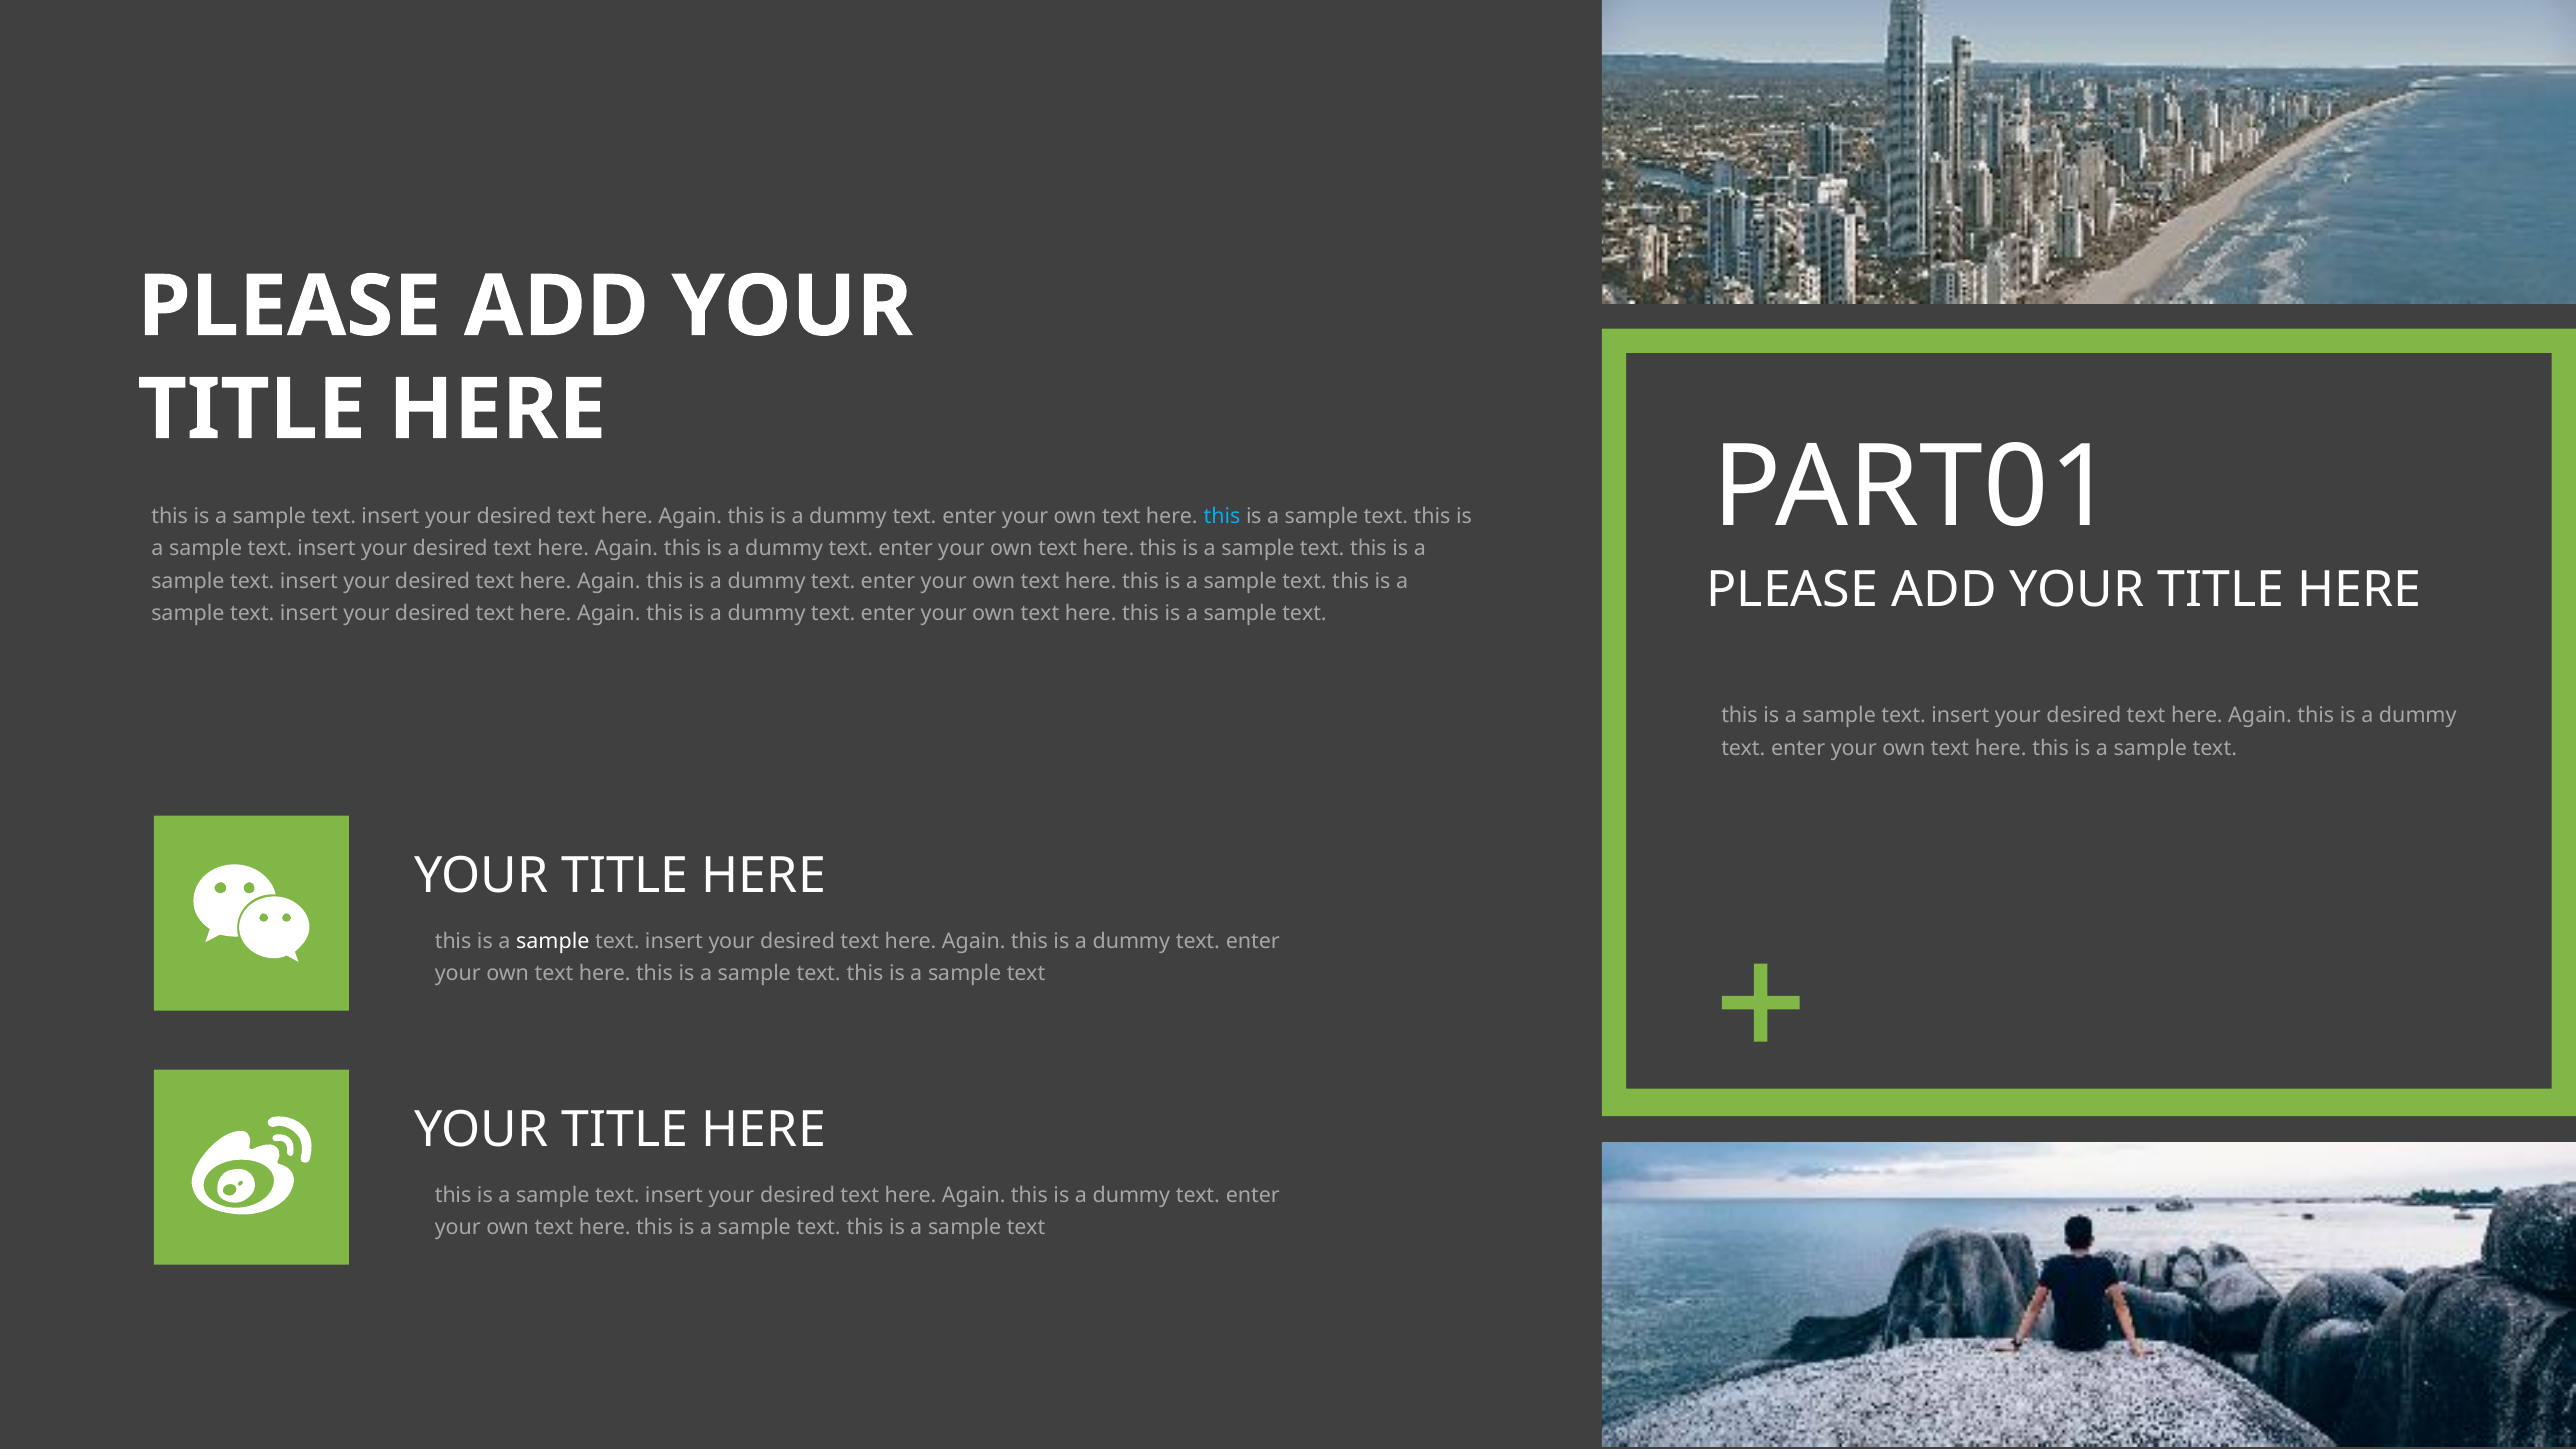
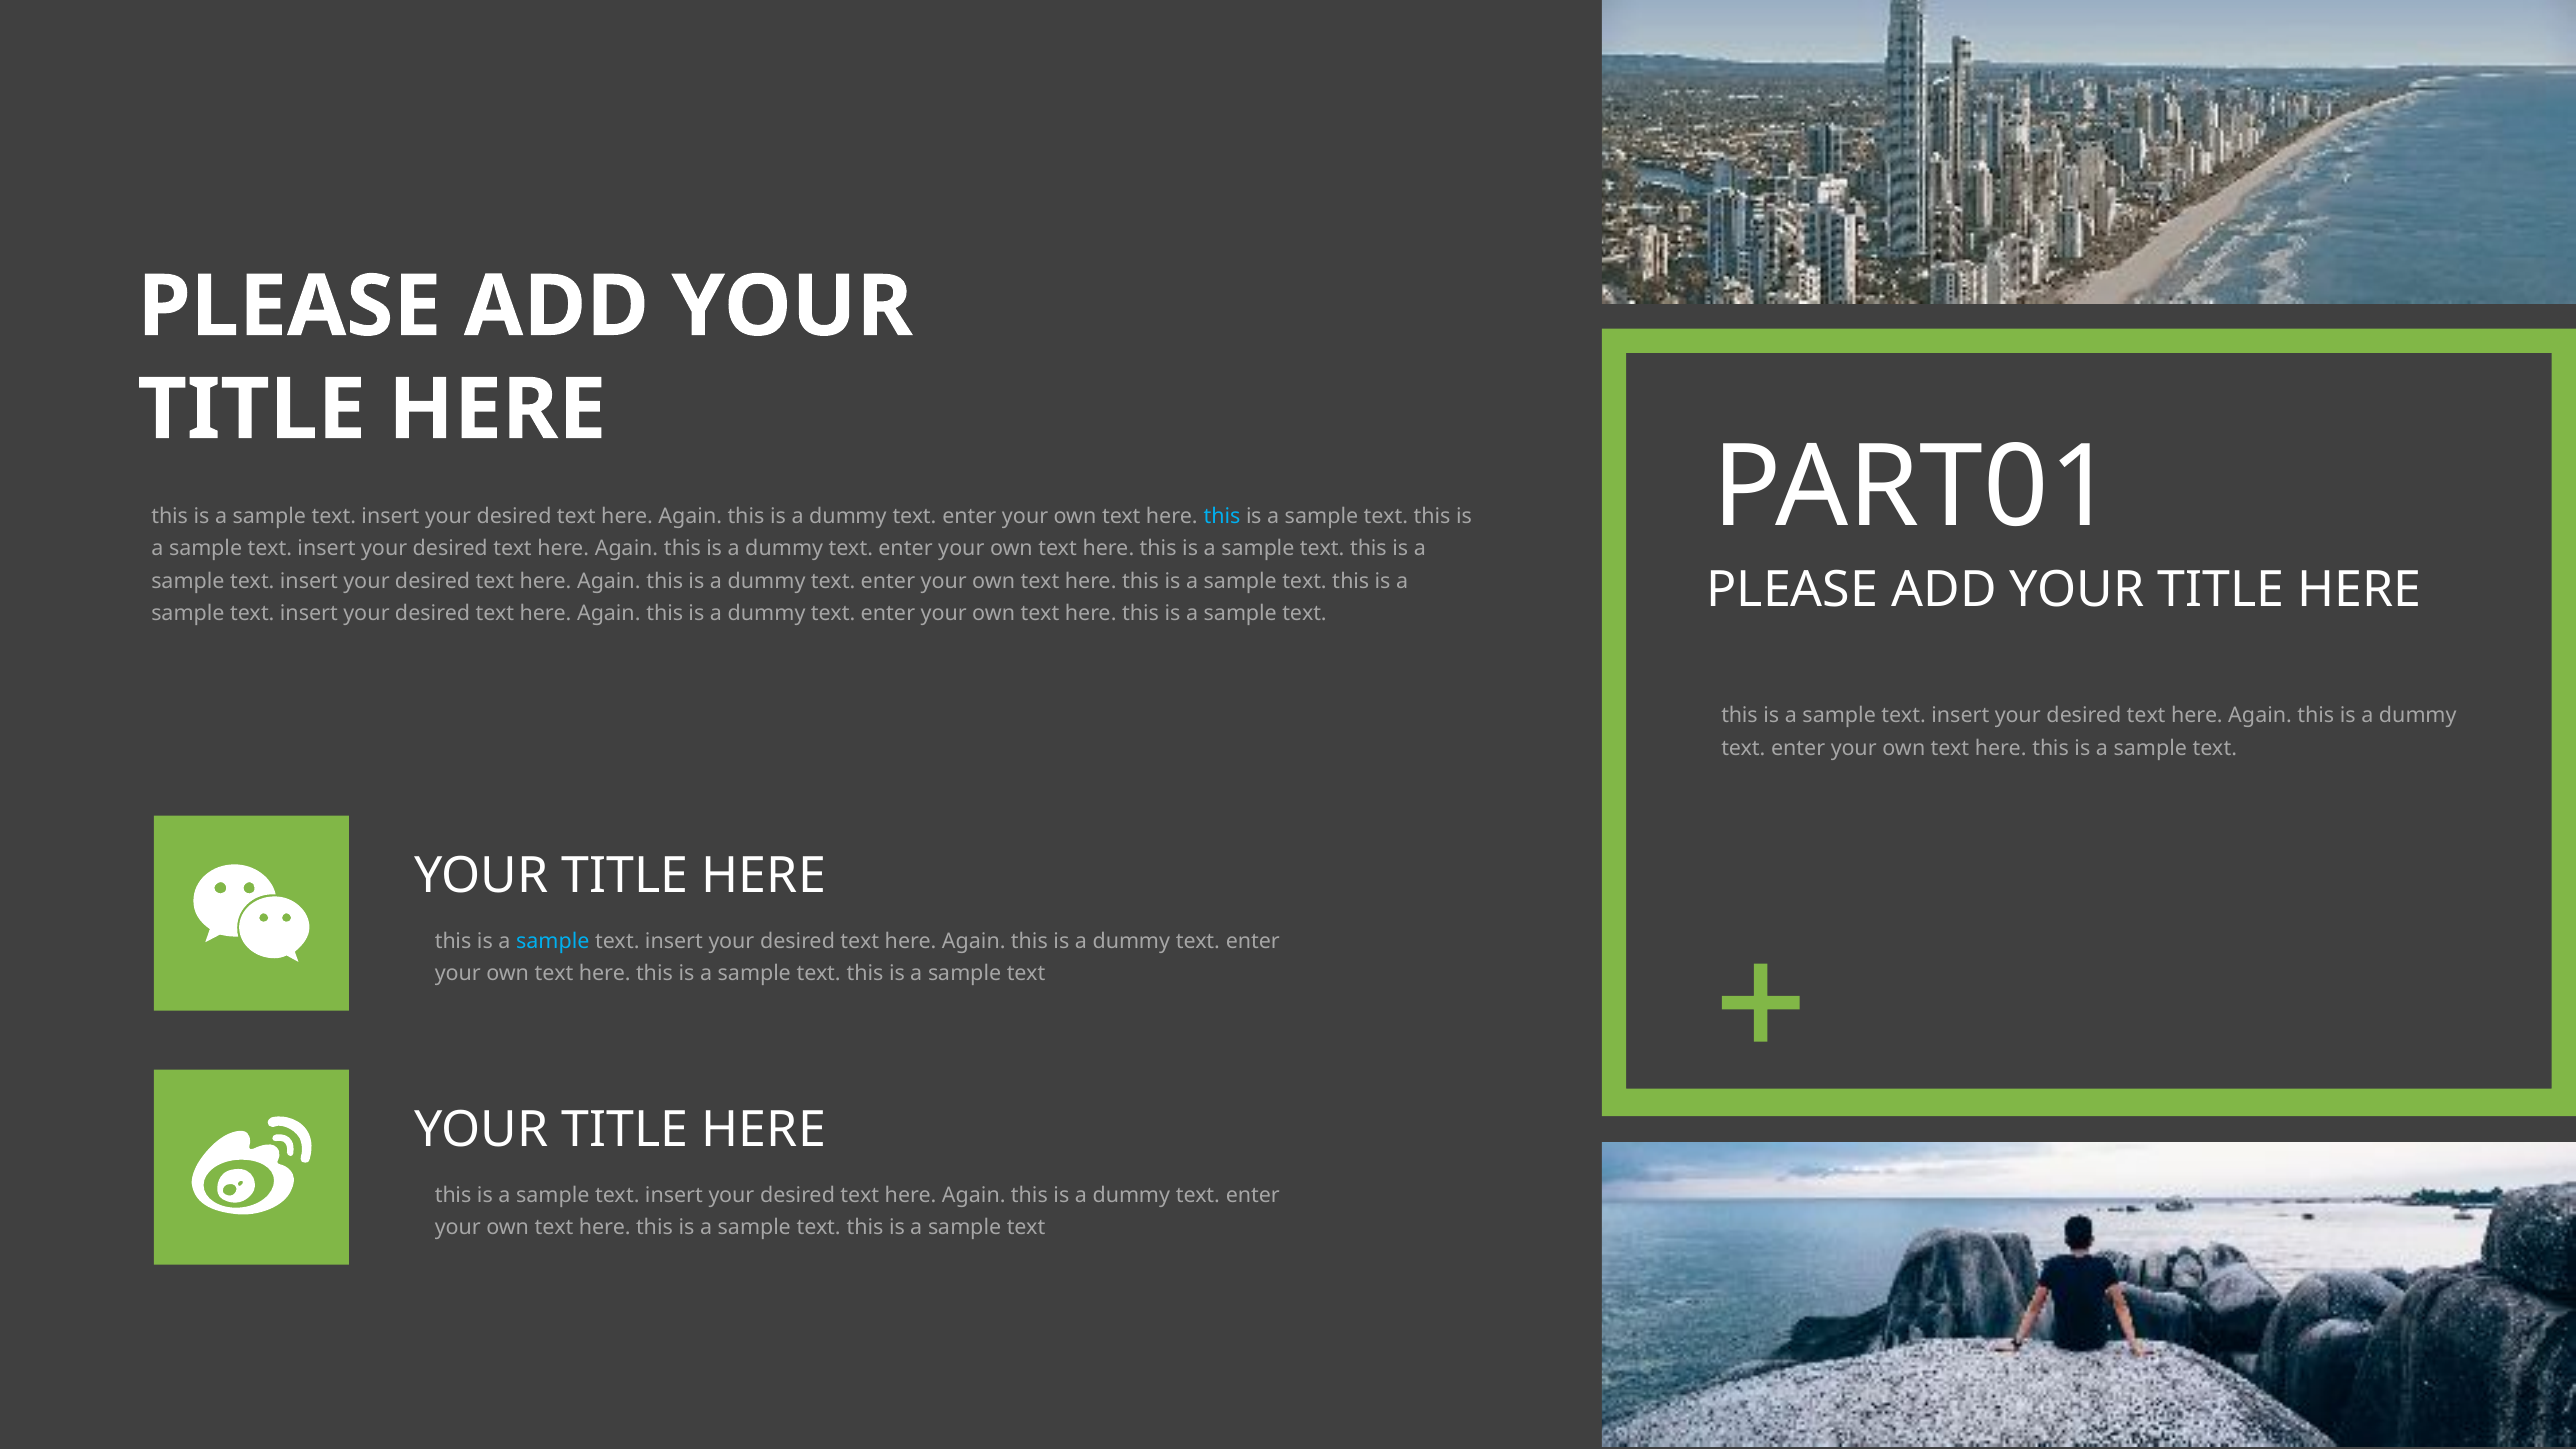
sample at (553, 941) colour: white -> light blue
